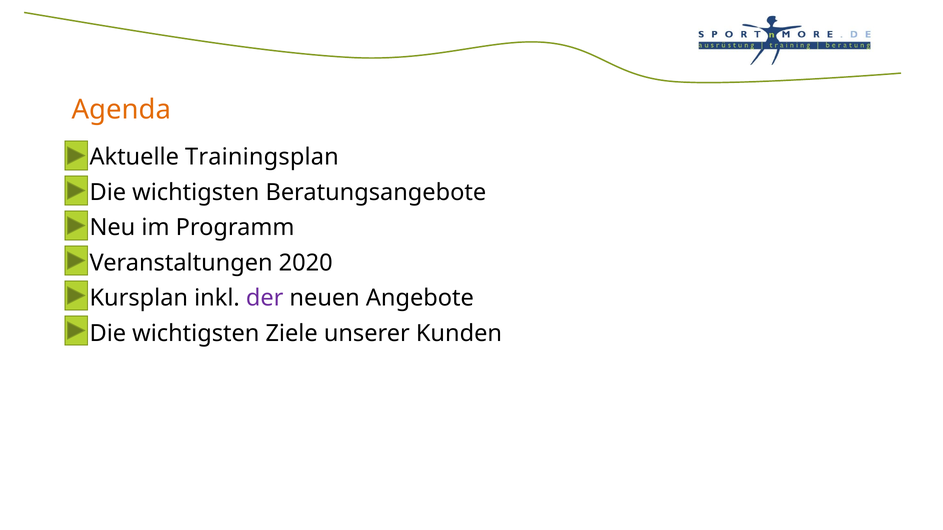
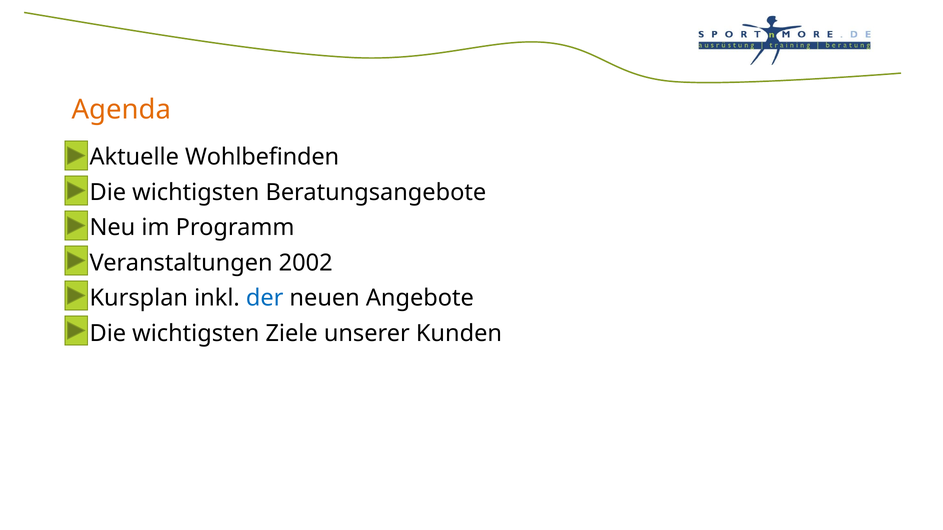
Trainingsplan: Trainingsplan -> Wohlbefinden
2020: 2020 -> 2002
der colour: purple -> blue
